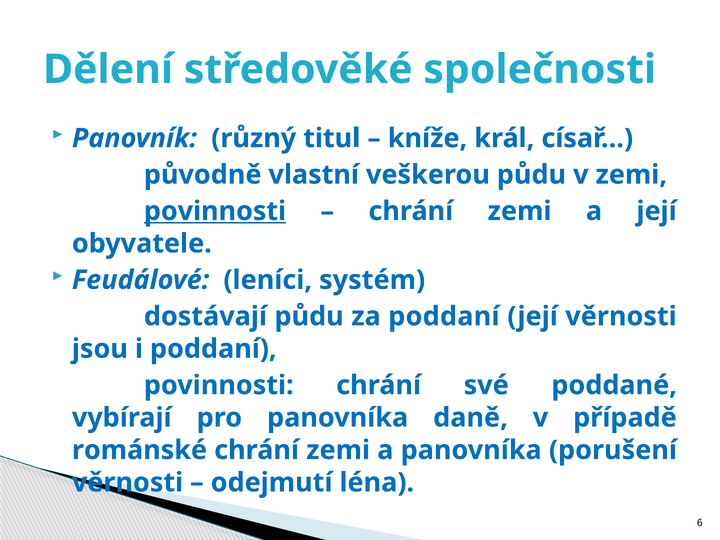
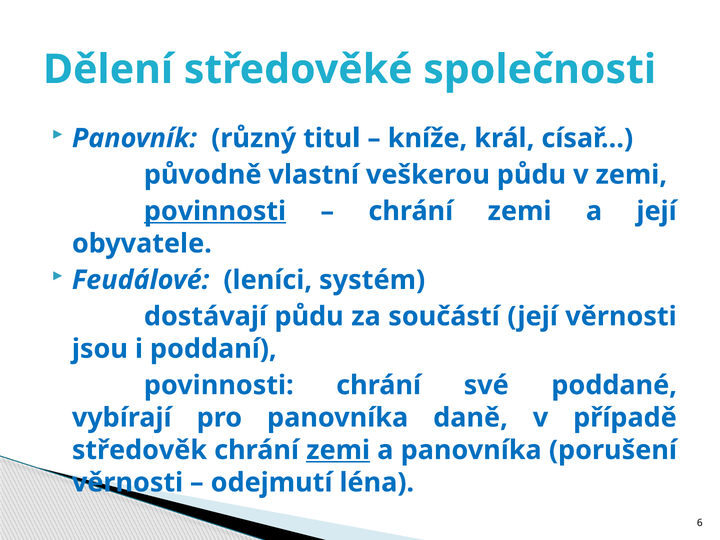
za poddaní: poddaní -> součástí
románské: románské -> středověk
zemi at (338, 450) underline: none -> present
